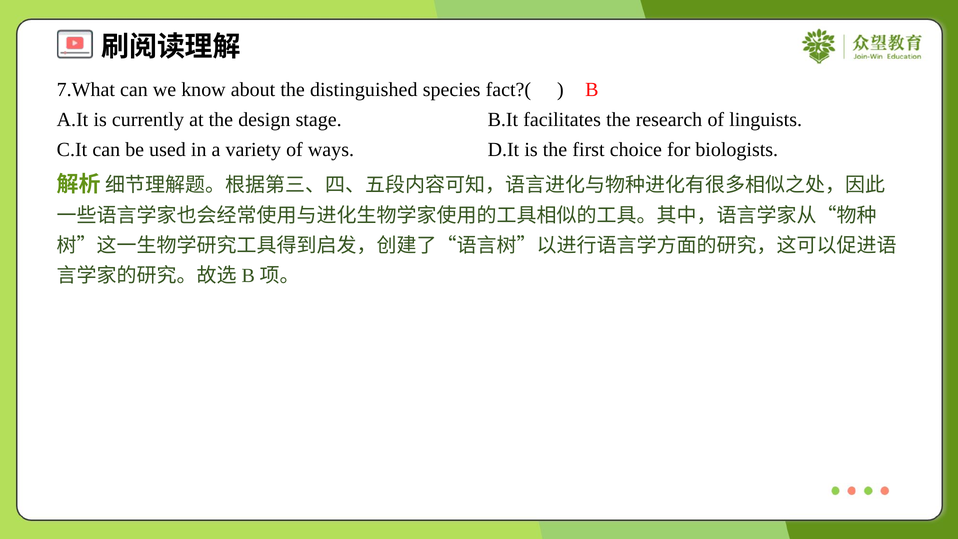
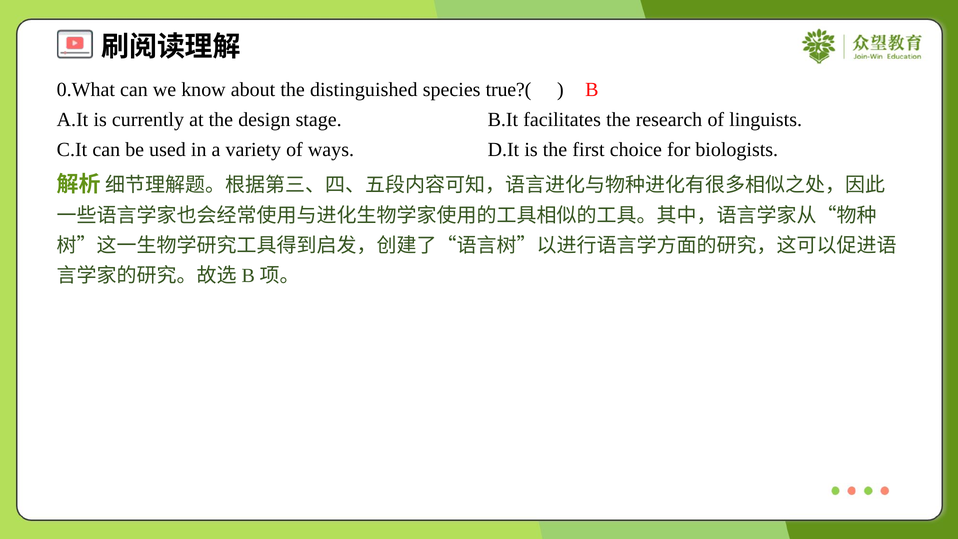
7.What: 7.What -> 0.What
fact?(: fact?( -> true?(
